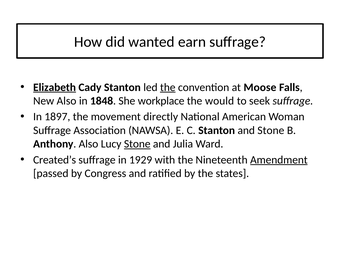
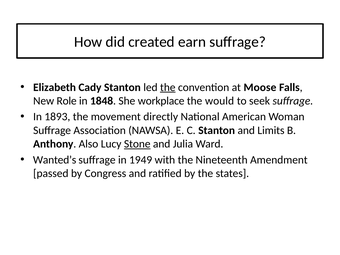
wanted: wanted -> created
Elizabeth underline: present -> none
New Also: Also -> Role
1897: 1897 -> 1893
and Stone: Stone -> Limits
Created’s: Created’s -> Wanted’s
1929: 1929 -> 1949
Amendment underline: present -> none
